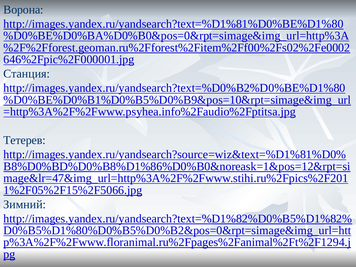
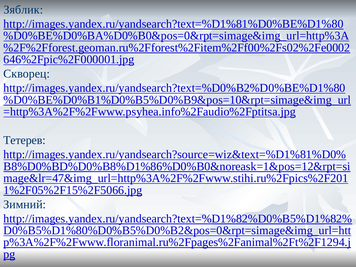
Ворона: Ворона -> Зяблик
Станция: Станция -> Скворец
